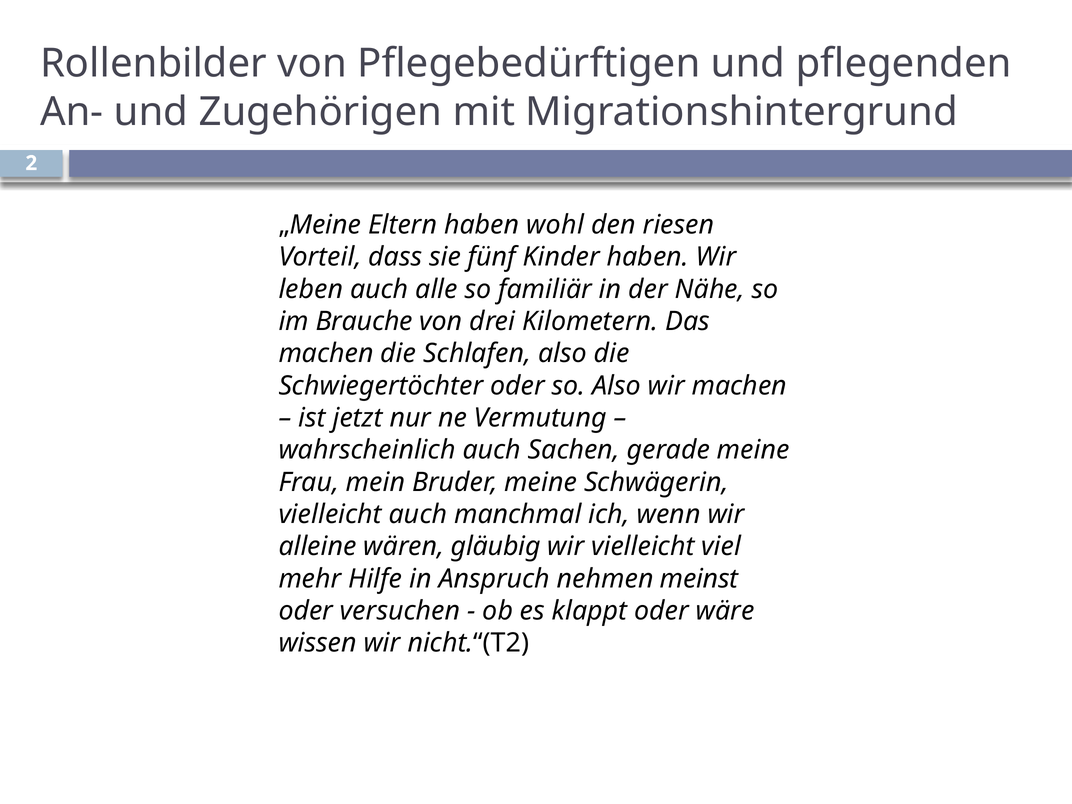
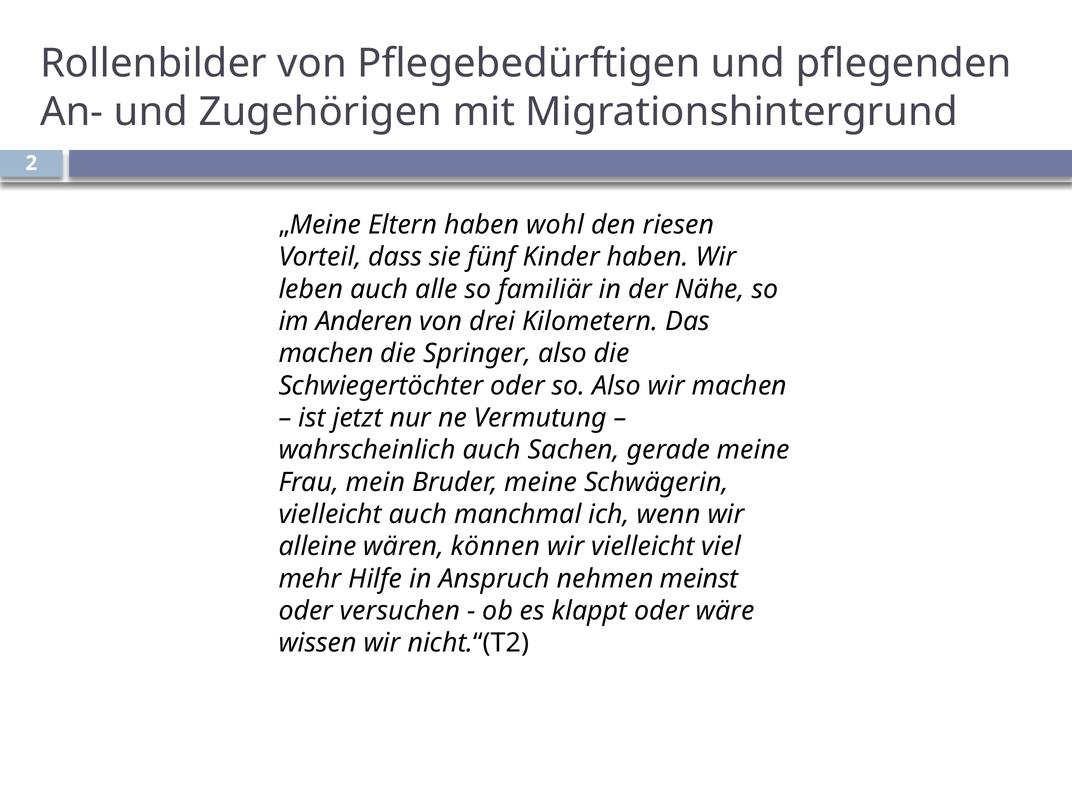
Brauche: Brauche -> Anderen
Schlafen: Schlafen -> Springer
gläubig: gläubig -> können
